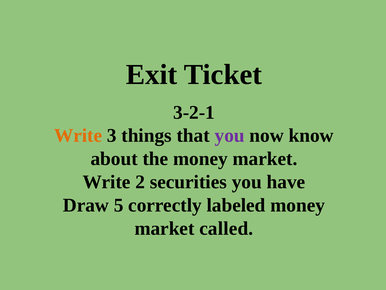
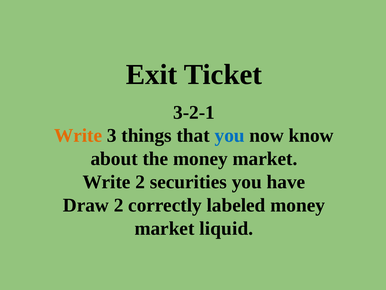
you at (230, 135) colour: purple -> blue
Draw 5: 5 -> 2
called: called -> liquid
